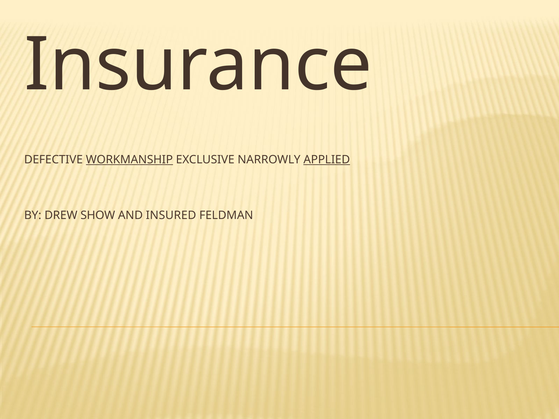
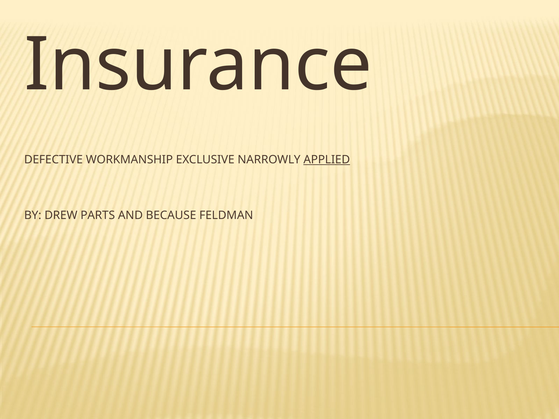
WORKMANSHIP underline: present -> none
SHOW: SHOW -> PARTS
INSURED: INSURED -> BECAUSE
